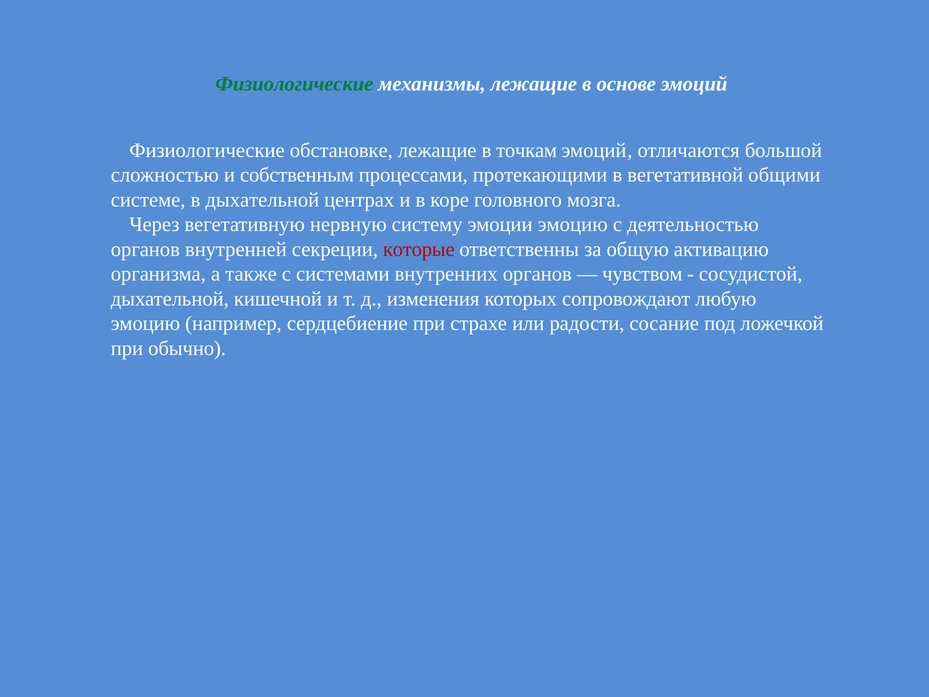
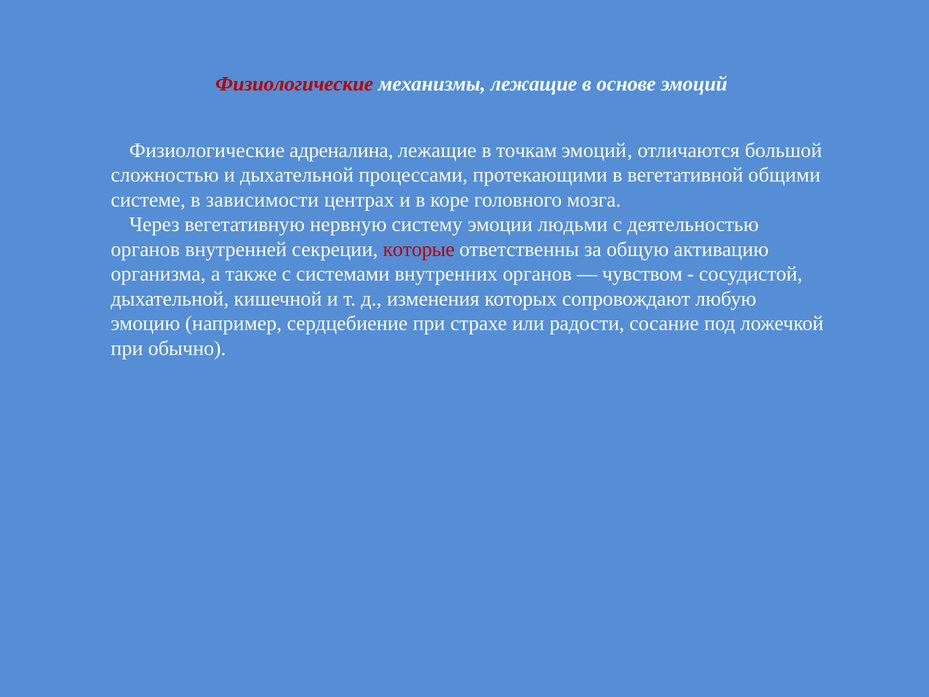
Физиологические at (294, 84) colour: green -> red
обстановке: обстановке -> адреналина
и собственным: собственным -> дыхательной
в дыхательной: дыхательной -> зависимости
эмоции эмоцию: эмоцию -> людьми
